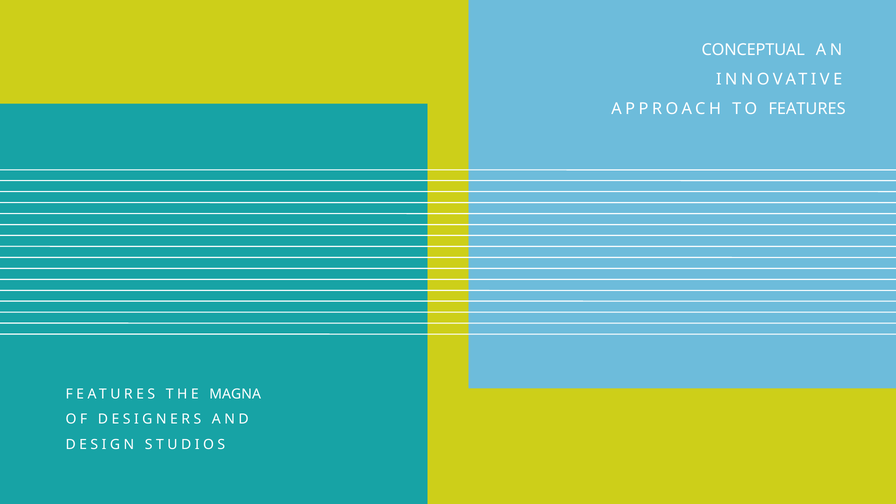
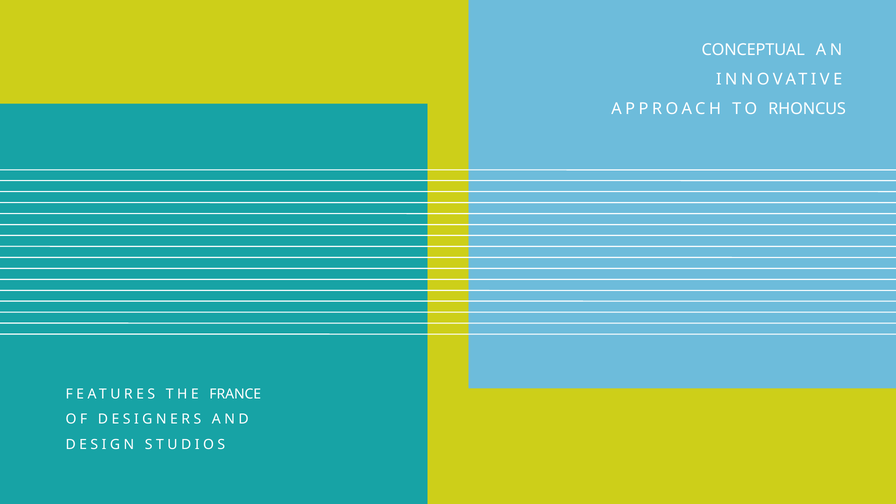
FEATURES: FEATURES -> RHONCUS
MAGNA: MAGNA -> FRANCE
